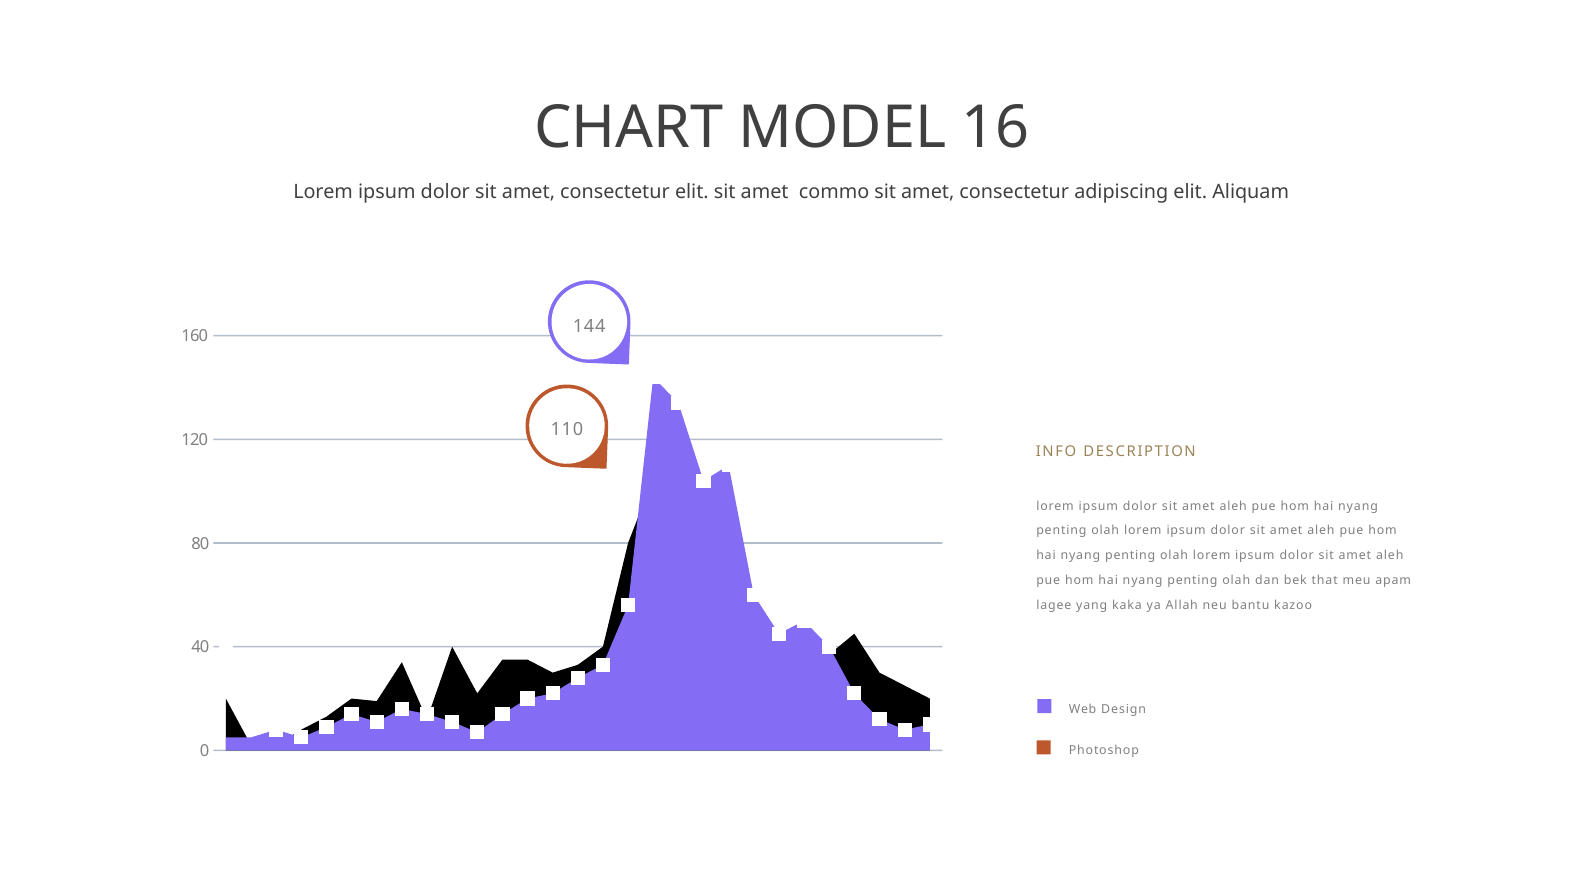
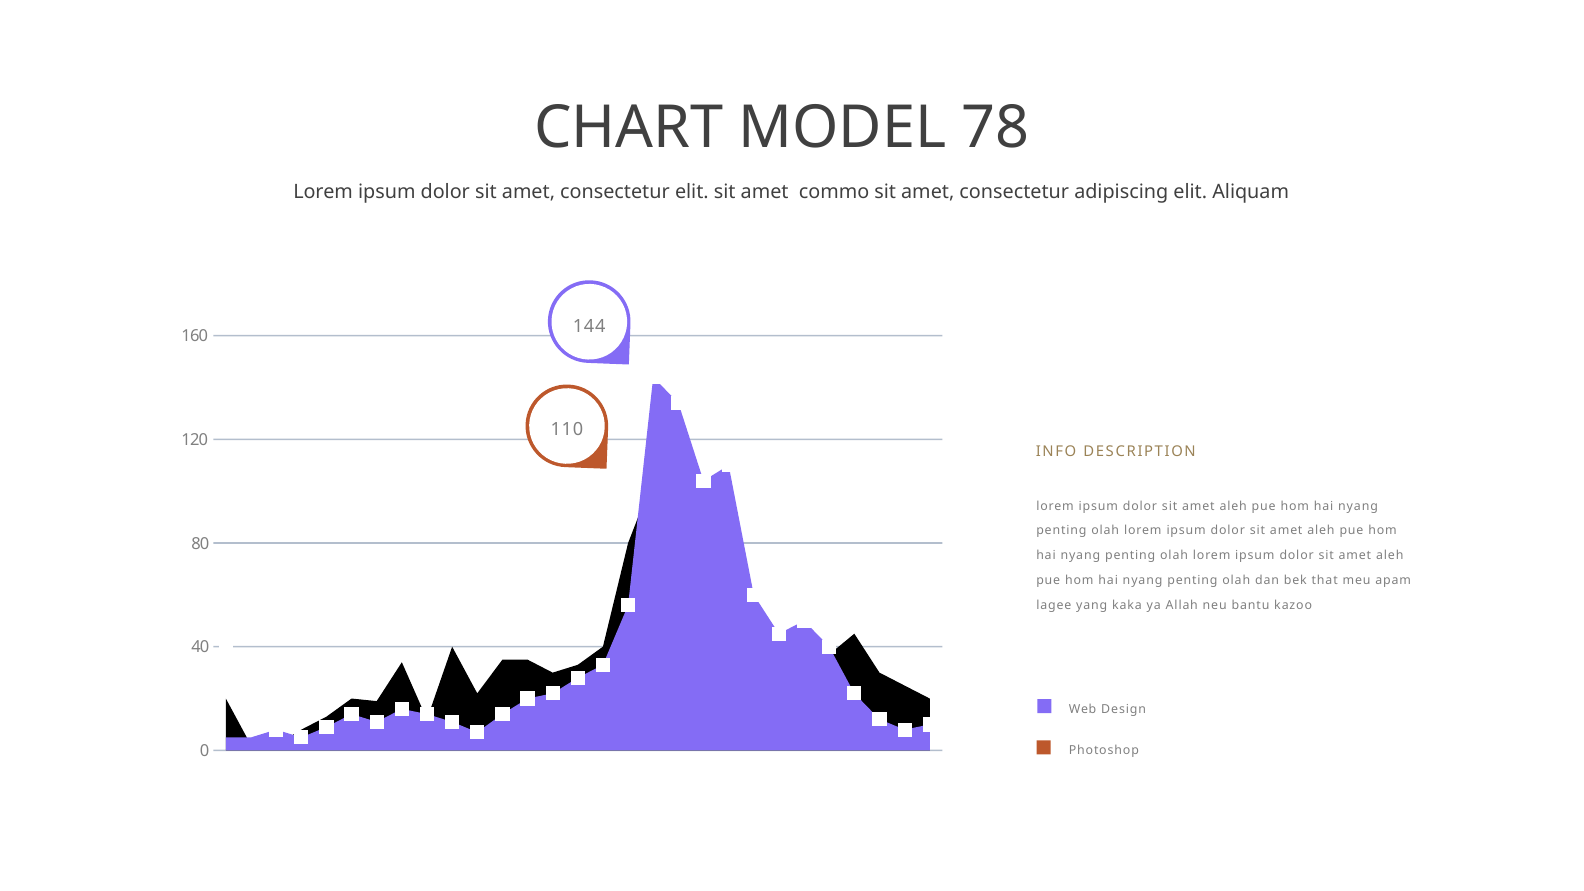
16: 16 -> 78
